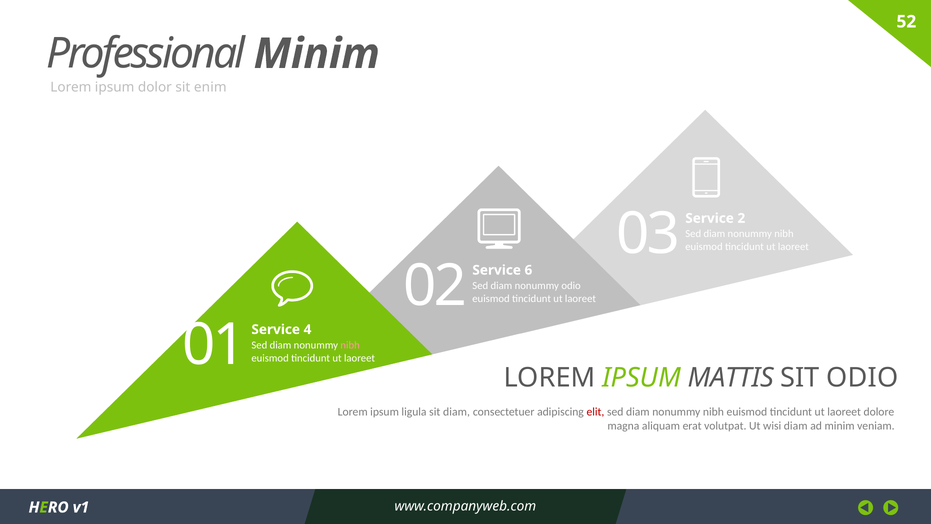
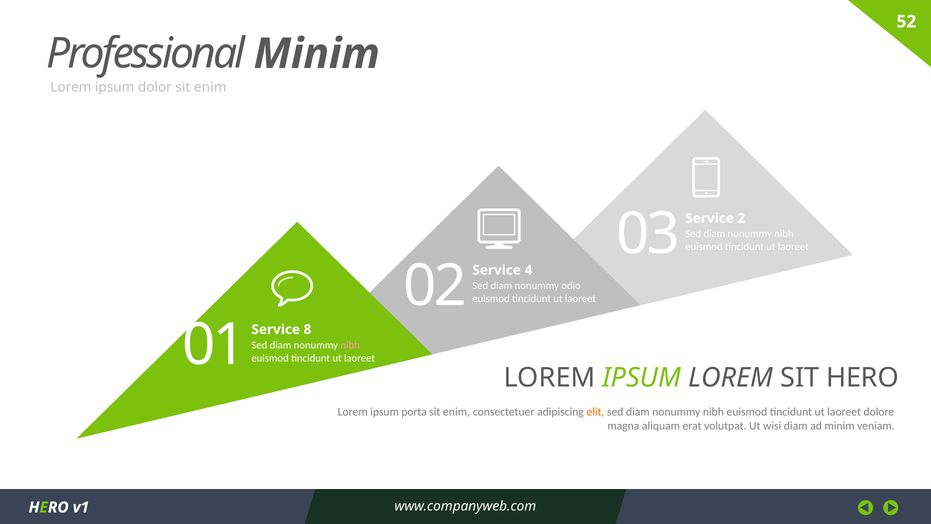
6: 6 -> 4
4: 4 -> 8
IPSUM MATTIS: MATTIS -> LOREM
SIT ODIO: ODIO -> HERO
ligula: ligula -> porta
diam at (457, 412): diam -> enim
elit colour: red -> orange
